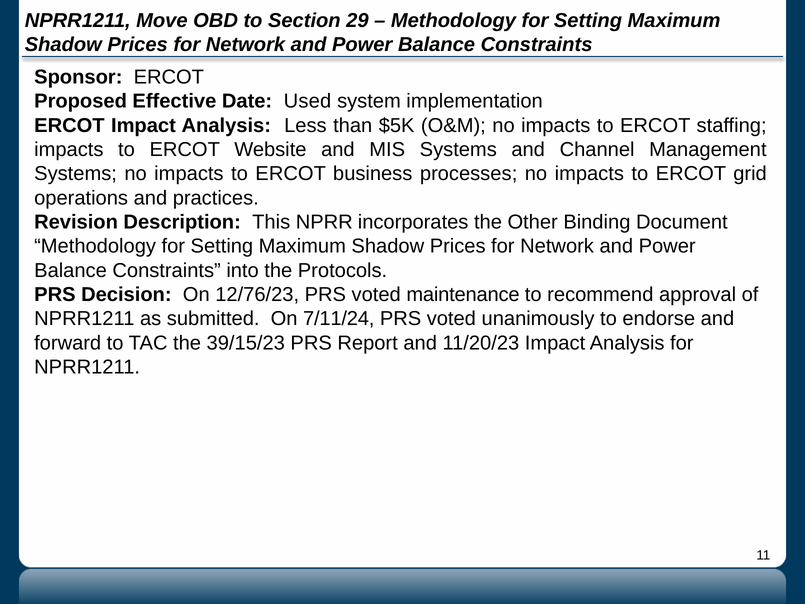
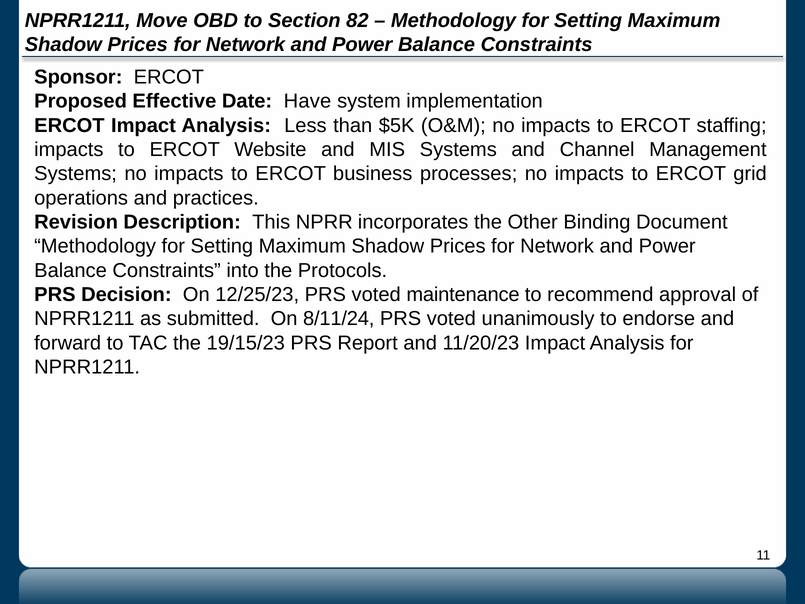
29: 29 -> 82
Used: Used -> Have
12/76/23: 12/76/23 -> 12/25/23
7/11/24: 7/11/24 -> 8/11/24
39/15/23: 39/15/23 -> 19/15/23
